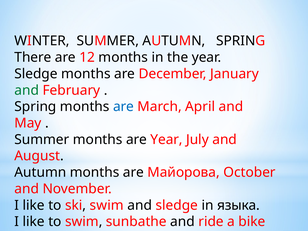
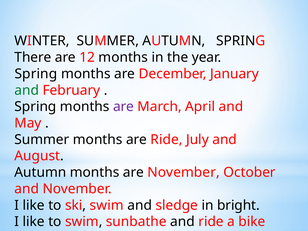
Sledge at (36, 74): Sledge -> Spring
are at (123, 107) colour: blue -> purple
are Year: Year -> Ride
are Майорова: Майорова -> November
языка: языка -> bright
